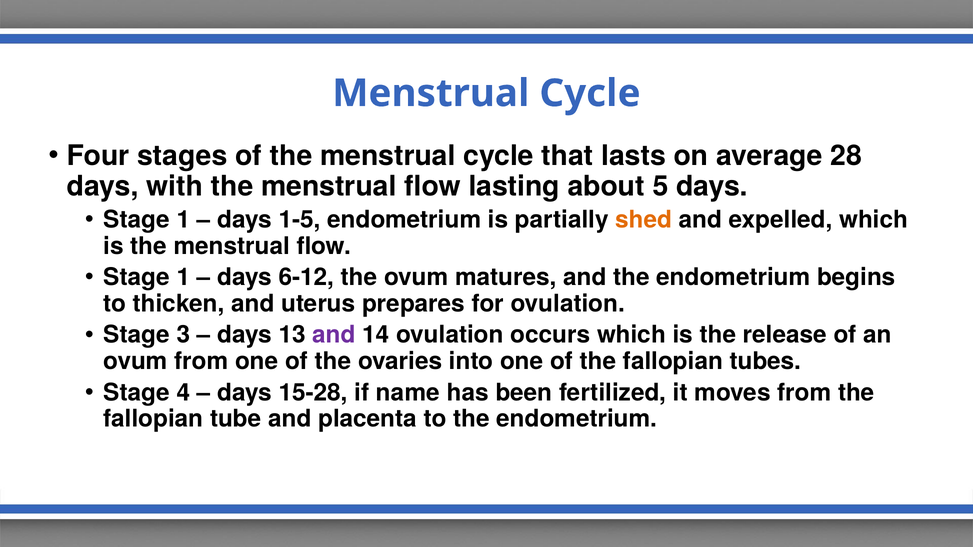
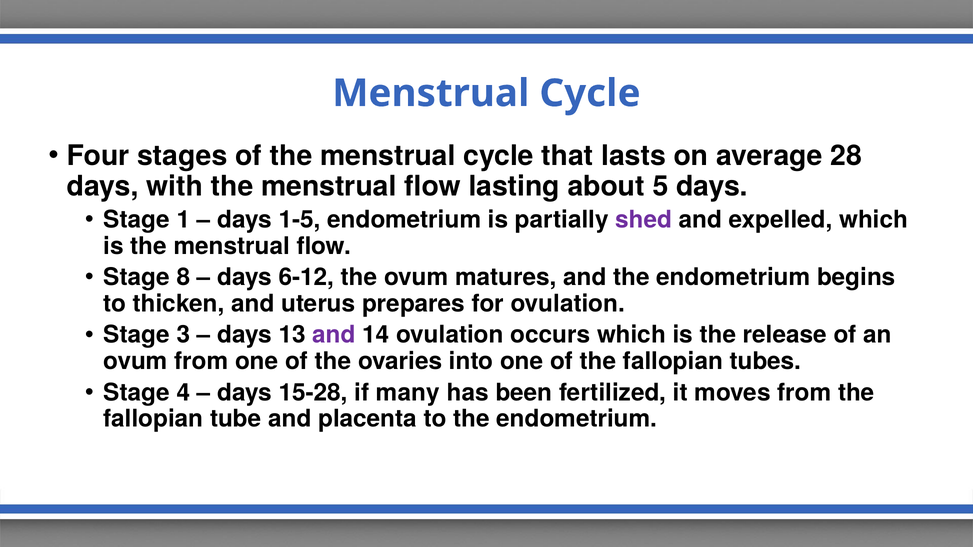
shed colour: orange -> purple
1 at (183, 278): 1 -> 8
name: name -> many
